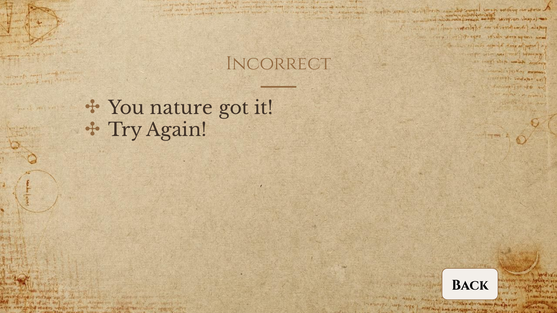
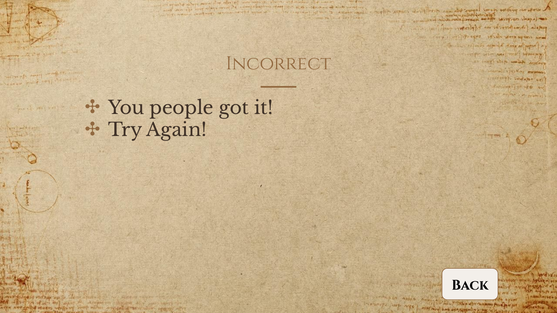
nature: nature -> people
